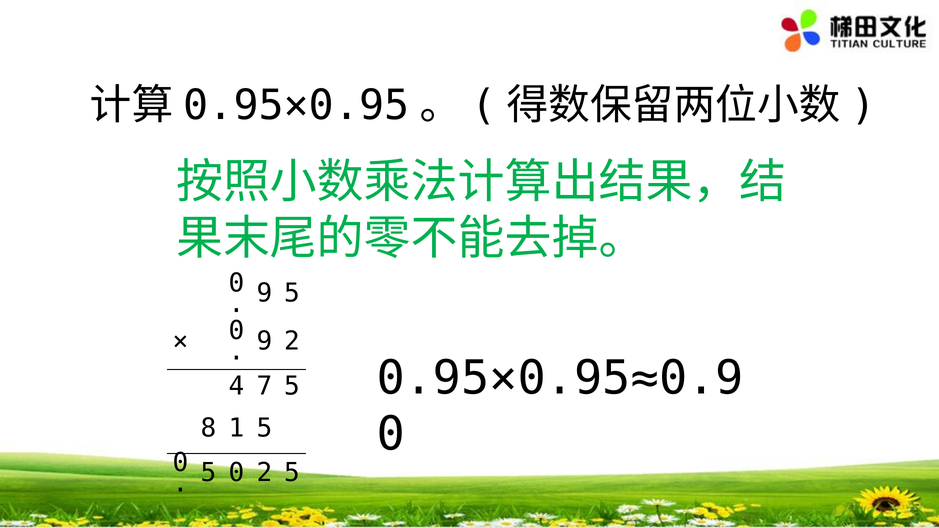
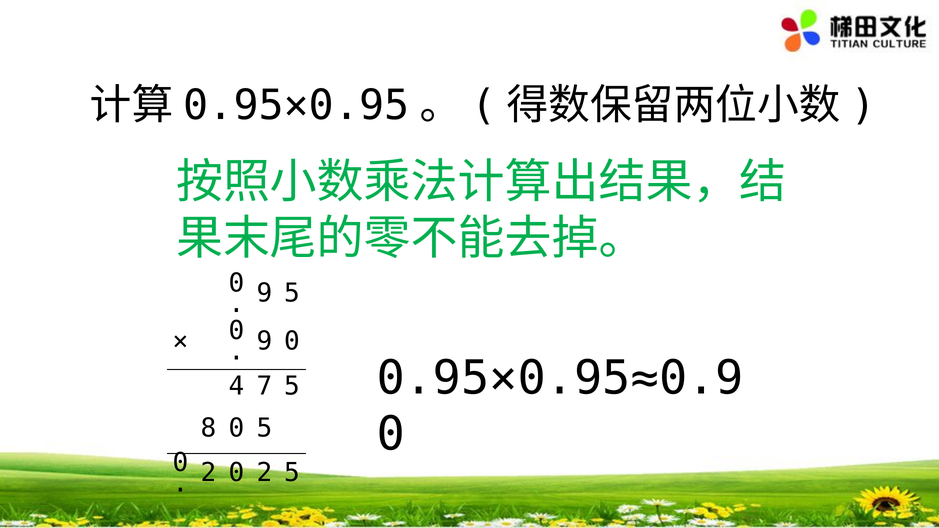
9 2: 2 -> 0
8 1: 1 -> 0
5 at (209, 473): 5 -> 2
